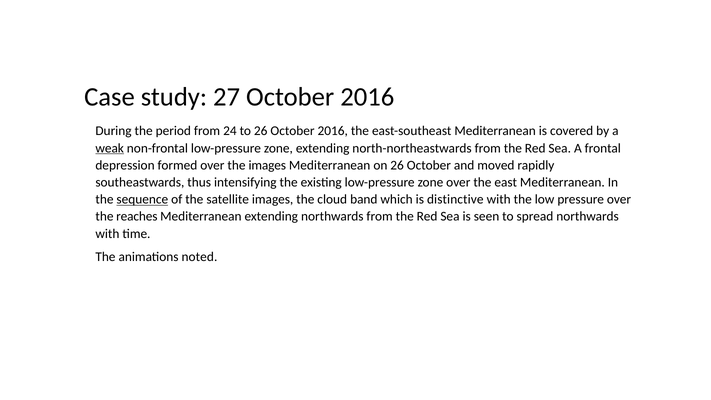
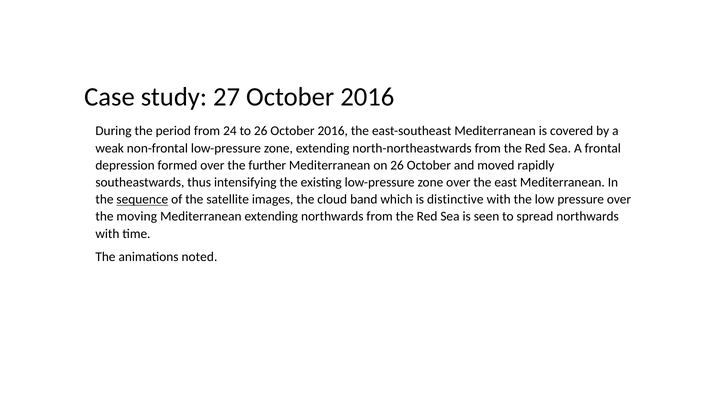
weak underline: present -> none
the images: images -> further
reaches: reaches -> moving
